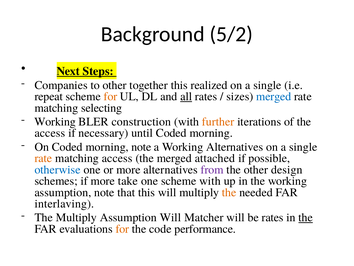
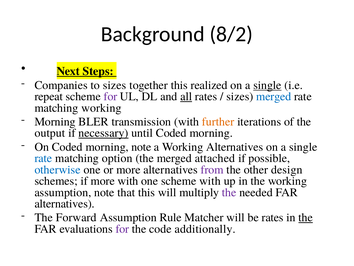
5/2: 5/2 -> 8/2
to other: other -> sizes
single at (267, 85) underline: none -> present
for at (110, 96) colour: orange -> purple
matching selecting: selecting -> working
Working at (55, 121): Working -> Morning
construction: construction -> transmission
access at (50, 133): access -> output
necessary underline: none -> present
rate at (43, 158) colour: orange -> blue
matching access: access -> option
more take: take -> with
the at (229, 192) colour: orange -> purple
interlaving at (64, 203): interlaving -> alternatives
The Multiply: Multiply -> Forward
Assumption Will: Will -> Rule
for at (122, 228) colour: orange -> purple
performance: performance -> additionally
